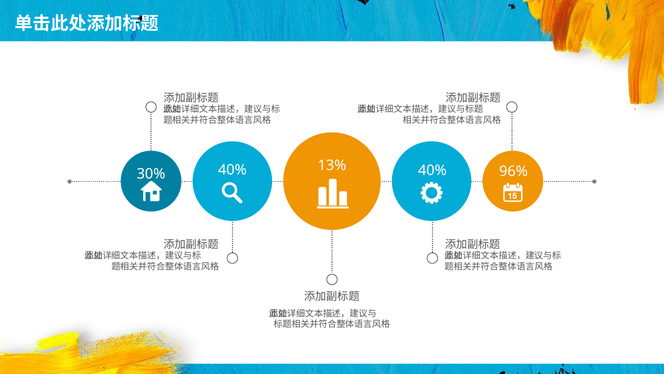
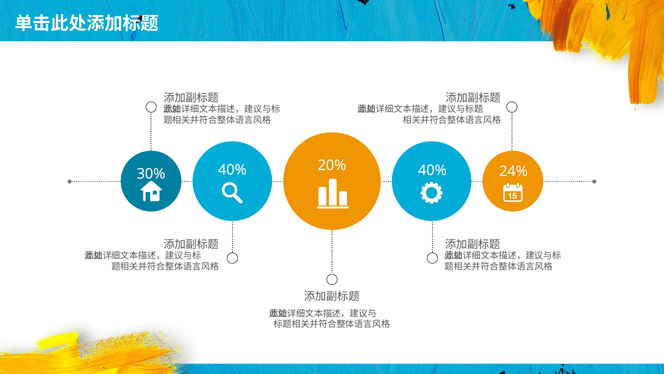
13%: 13% -> 20%
96%: 96% -> 24%
